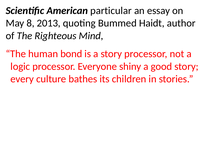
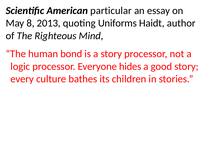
Bummed: Bummed -> Uniforms
shiny: shiny -> hides
